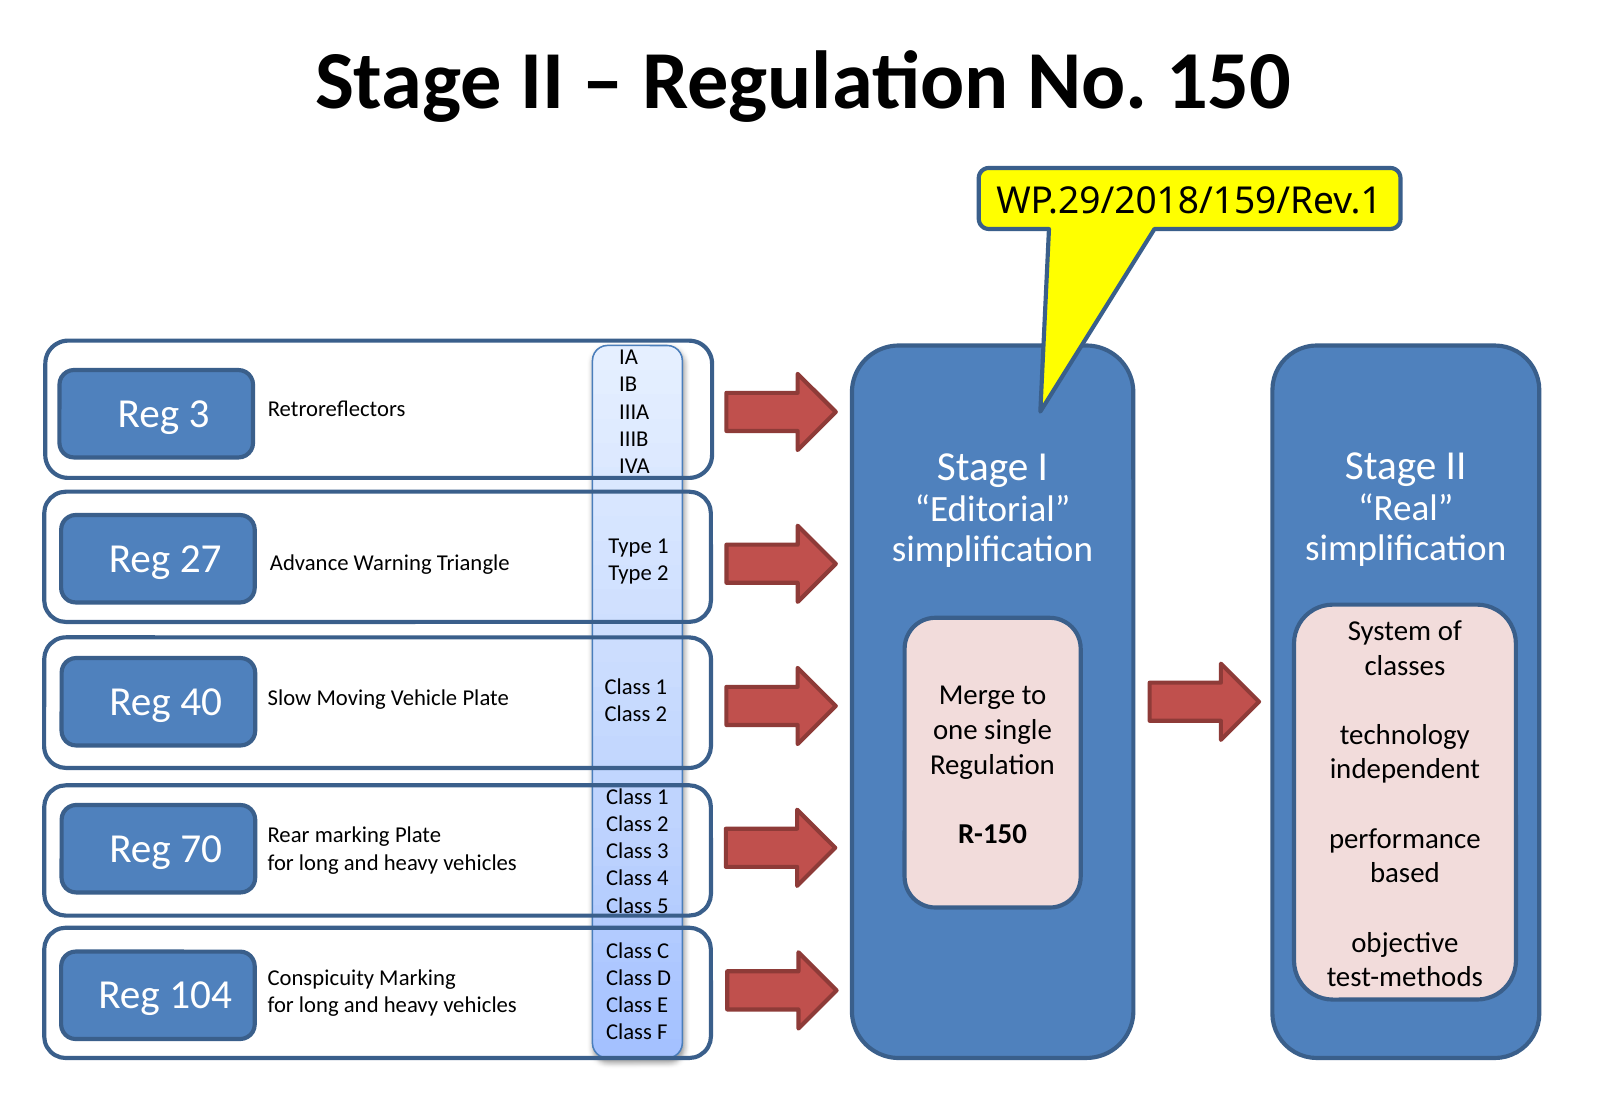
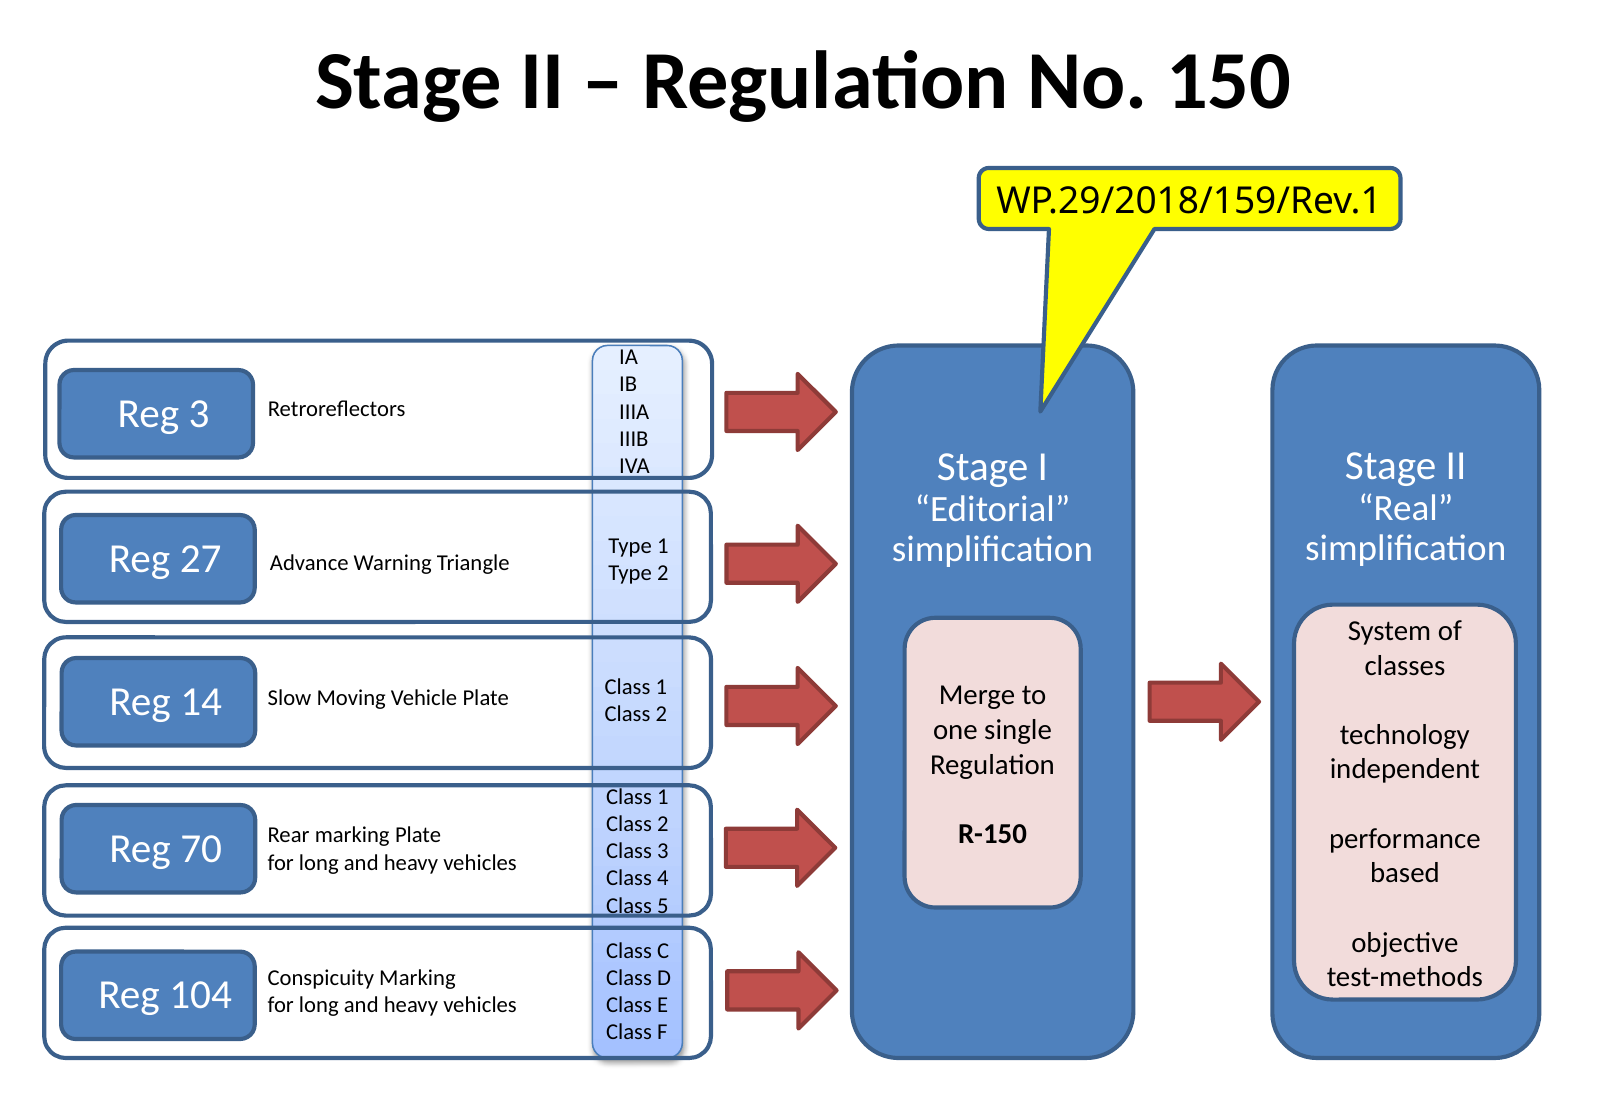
40: 40 -> 14
